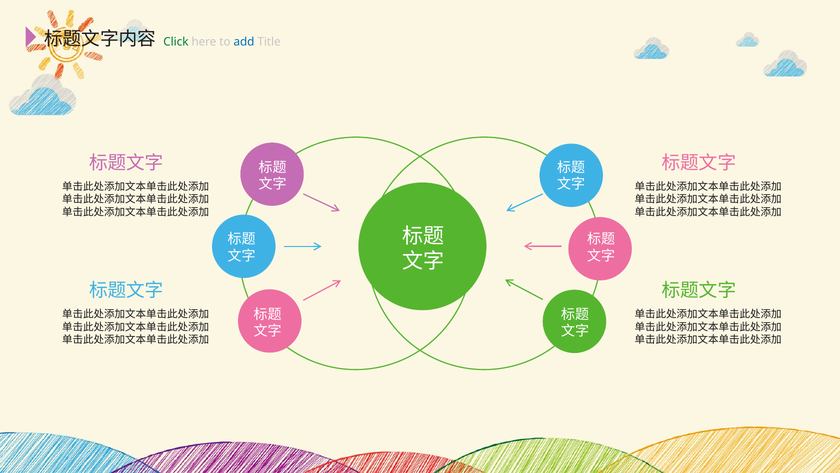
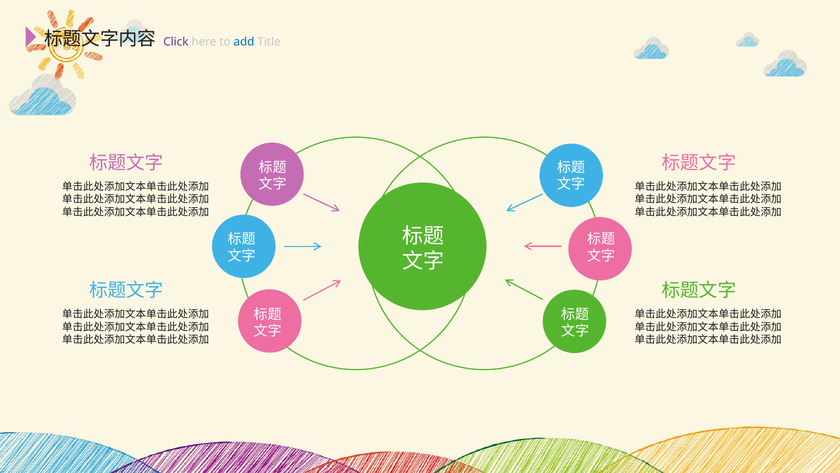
Click colour: green -> purple
